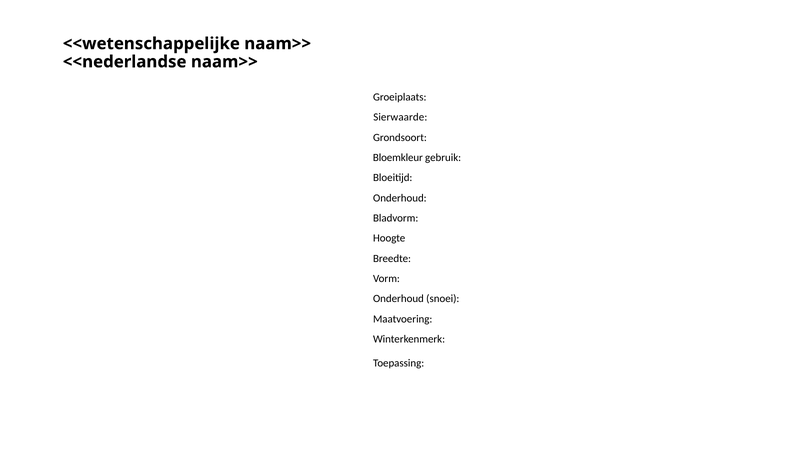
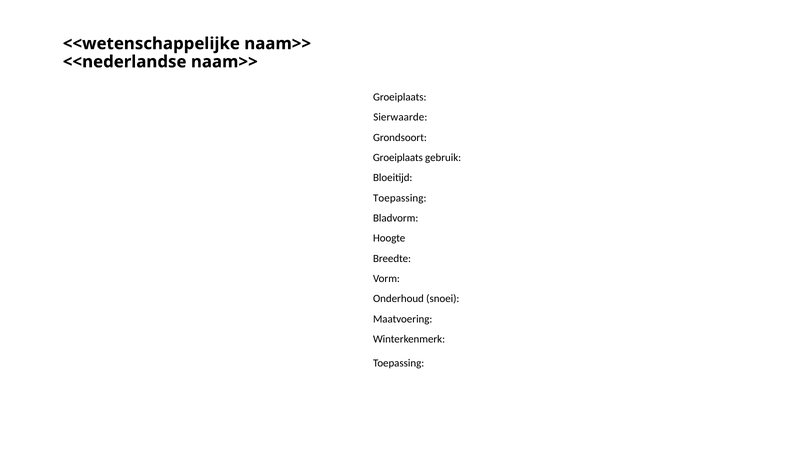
Bloemkleur at (398, 158): Bloemkleur -> Groeiplaats
Onderhoud at (400, 198): Onderhoud -> Toepassing
